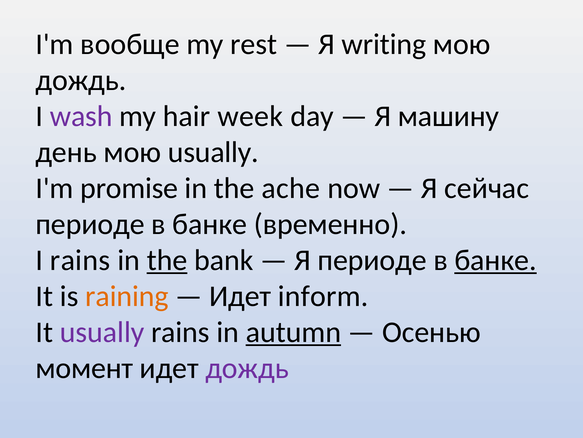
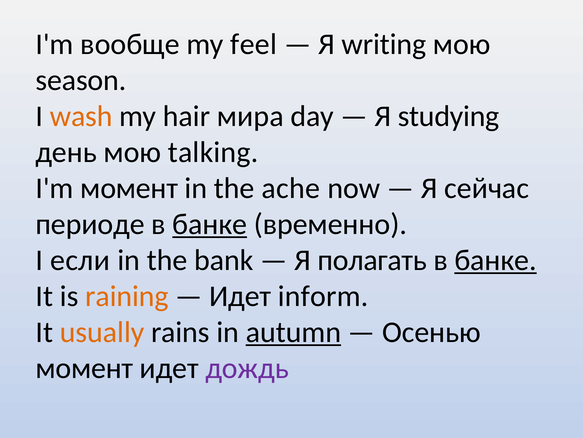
rest: rest -> feel
дождь at (81, 80): дождь -> season
wash colour: purple -> orange
week: week -> мира
машину: машину -> studying
мою usually: usually -> talking
I'm promise: promise -> момент
банке at (210, 224) underline: none -> present
I rains: rains -> если
the at (167, 260) underline: present -> none
Я периоде: периоде -> полагать
usually at (102, 332) colour: purple -> orange
